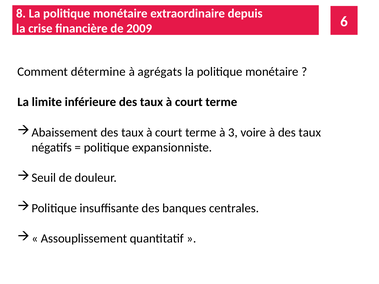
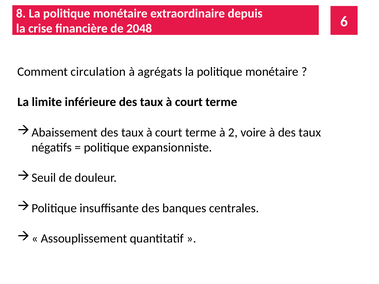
2009: 2009 -> 2048
détermine: détermine -> circulation
3: 3 -> 2
